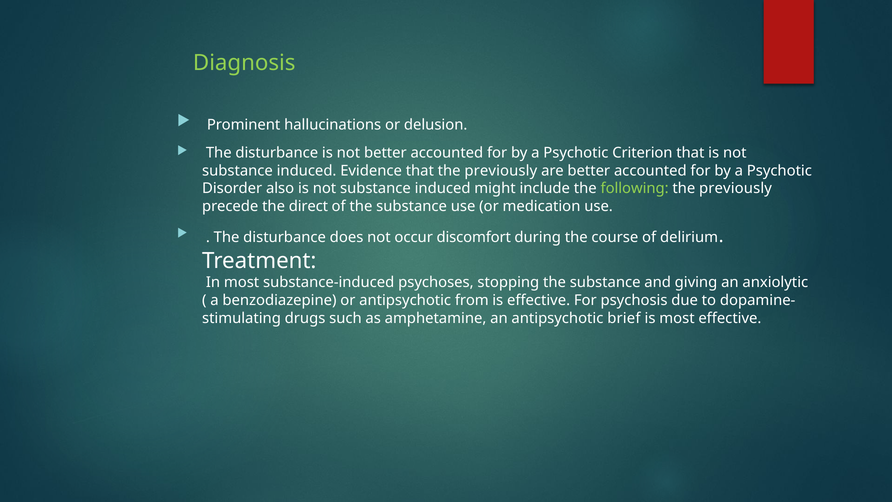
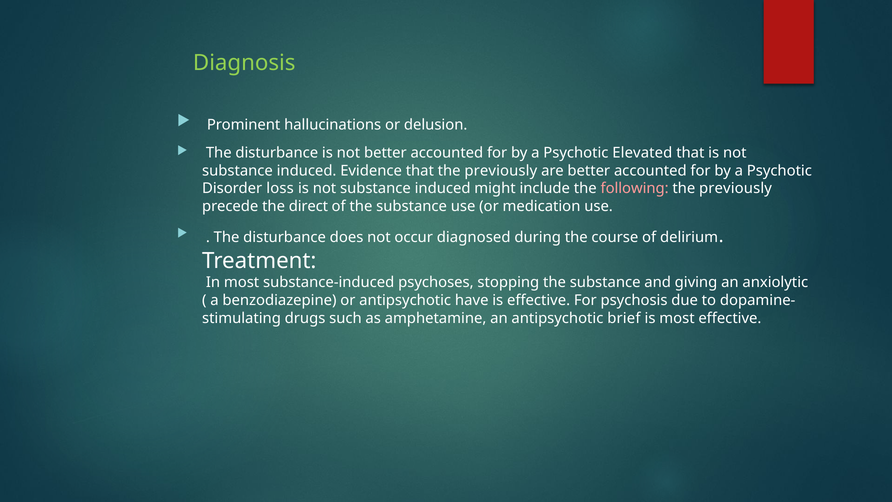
Criterion: Criterion -> Elevated
also: also -> loss
following colour: light green -> pink
discomfort: discomfort -> diagnosed
from: from -> have
